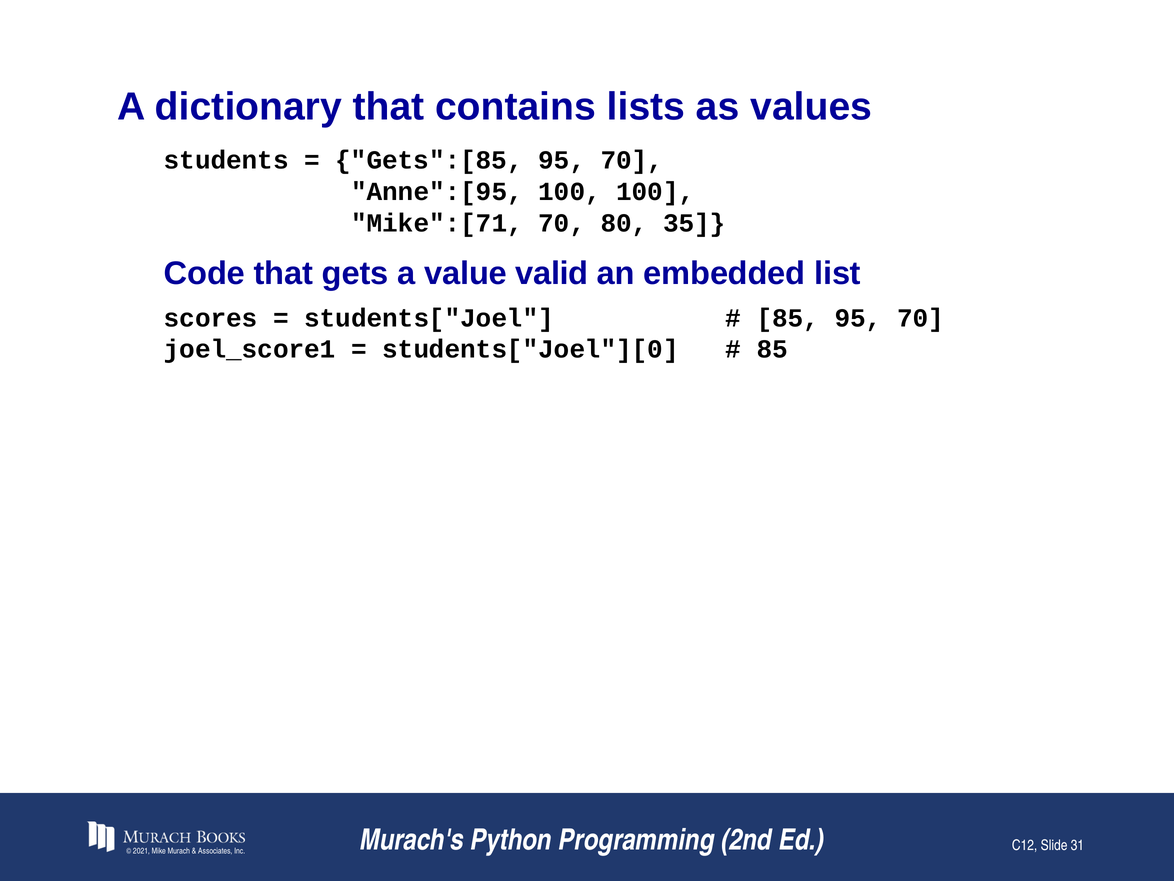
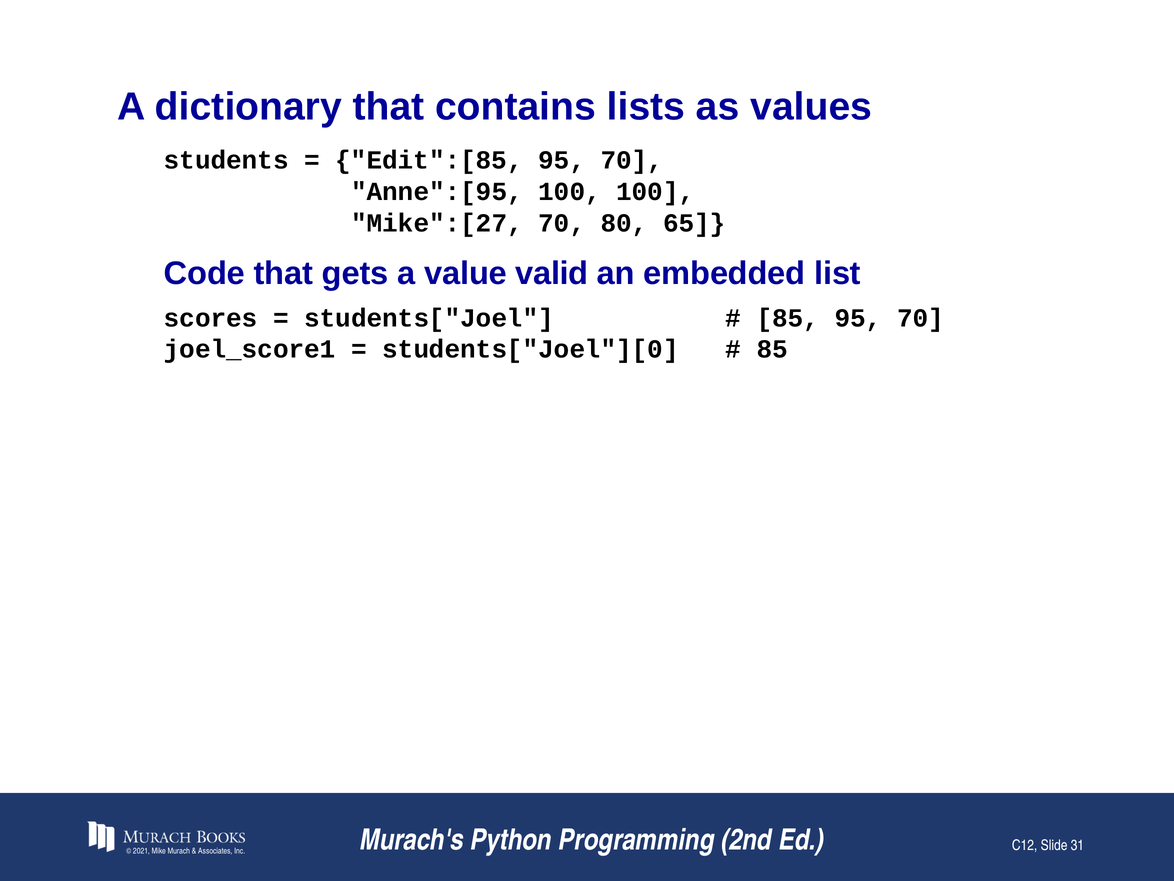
Gets":[85: Gets":[85 -> Edit":[85
Mike":[71: Mike":[71 -> Mike":[27
35: 35 -> 65
